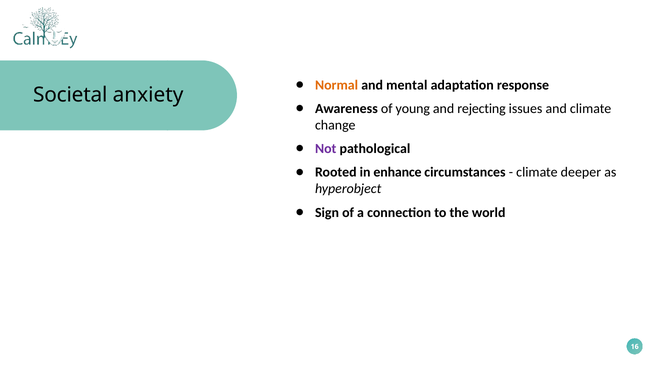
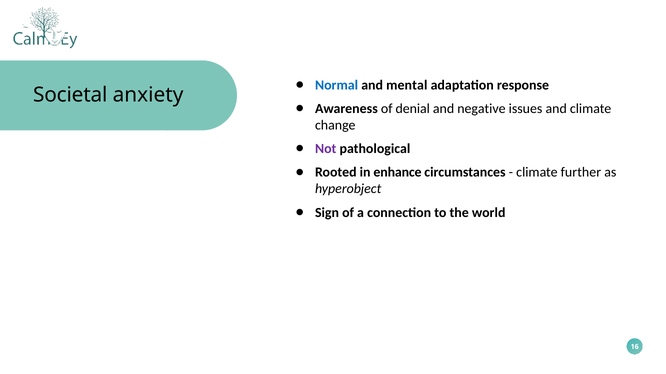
Normal colour: orange -> blue
young: young -> denial
rejecting: rejecting -> negative
deeper: deeper -> further
